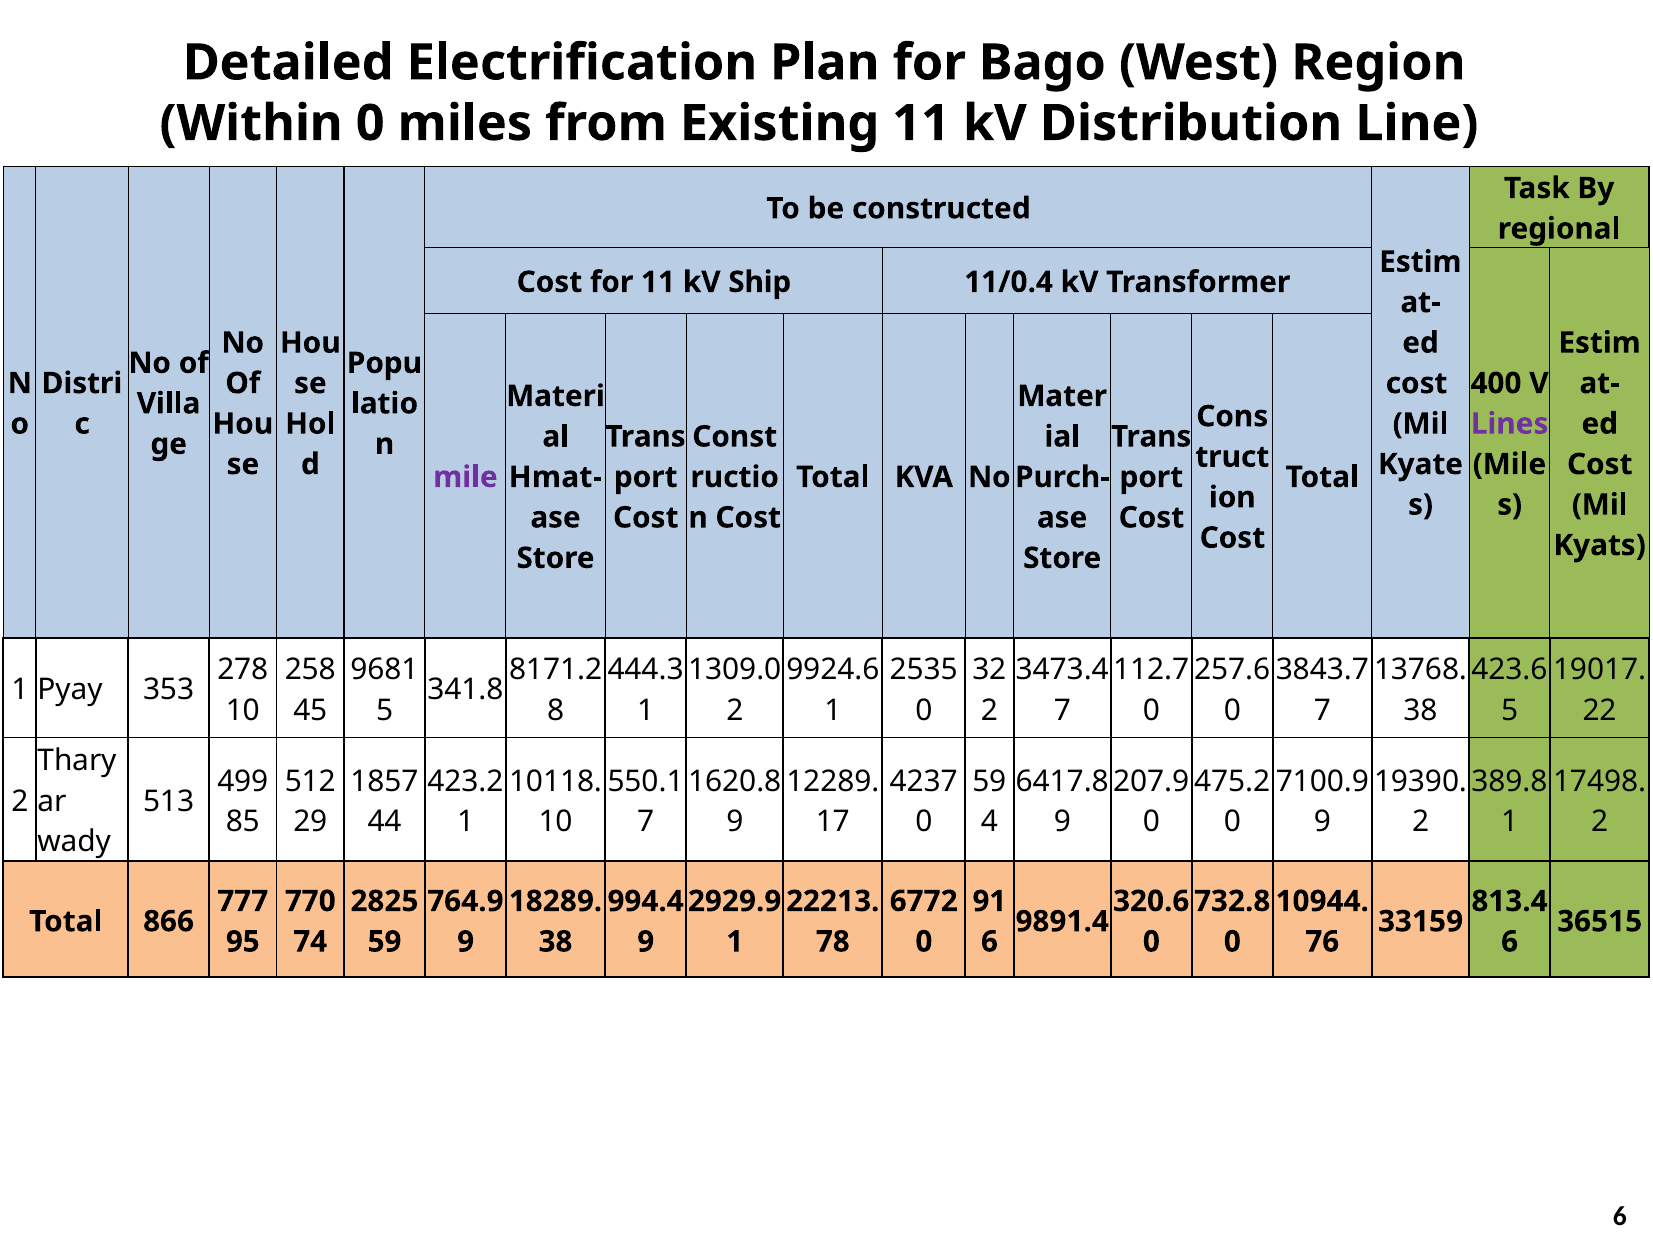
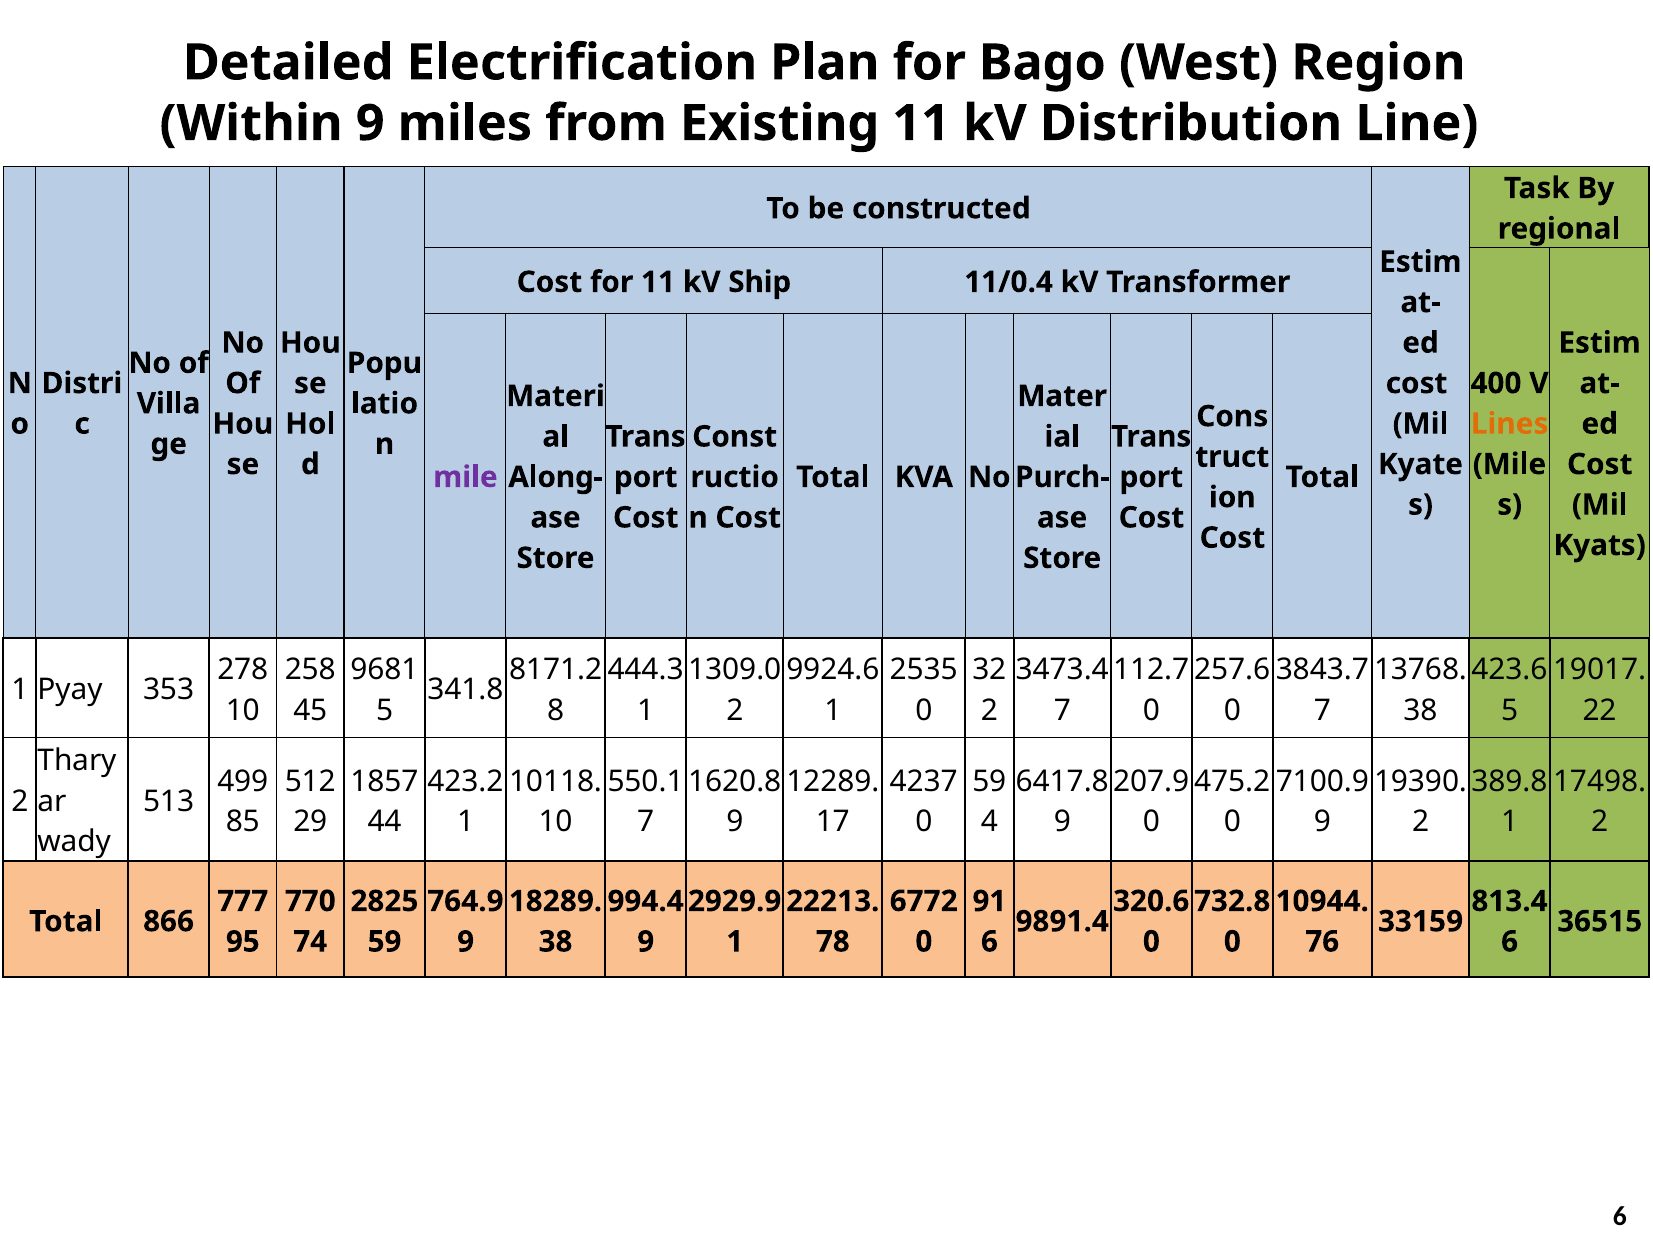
Within 0: 0 -> 9
Lines colour: purple -> orange
Hmat-: Hmat- -> Along-
